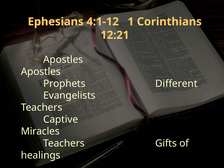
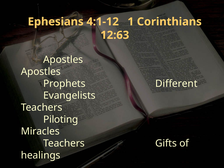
12:21: 12:21 -> 12:63
Captive: Captive -> Piloting
